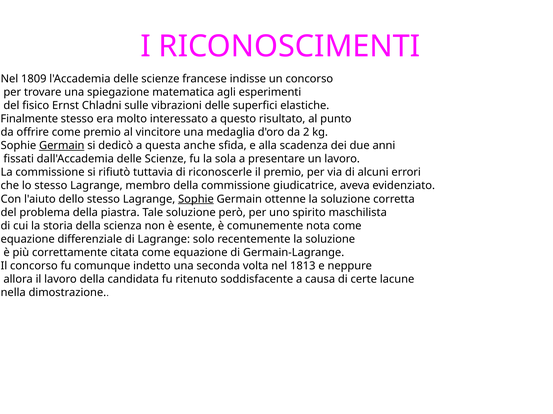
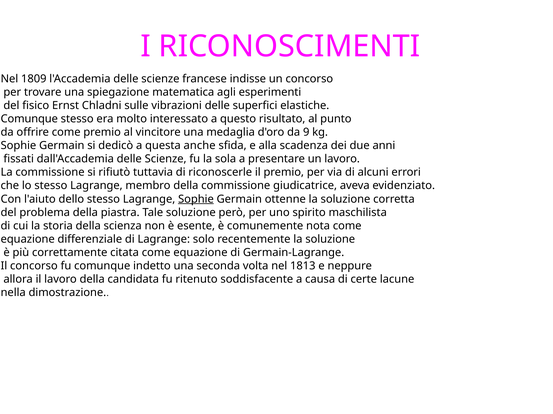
Finalmente at (29, 119): Finalmente -> Comunque
2: 2 -> 9
Germain at (62, 146) underline: present -> none
